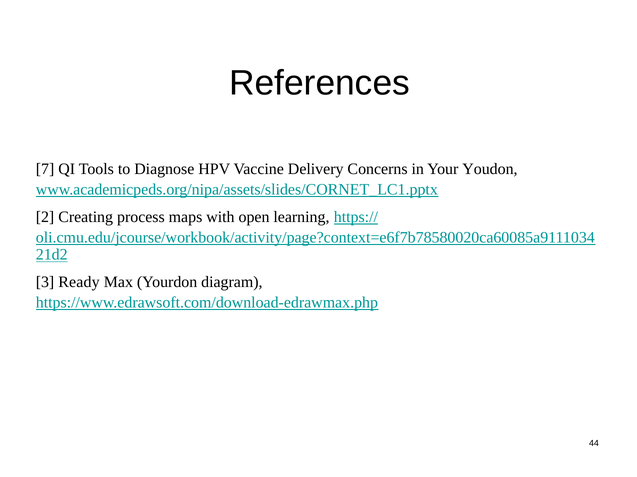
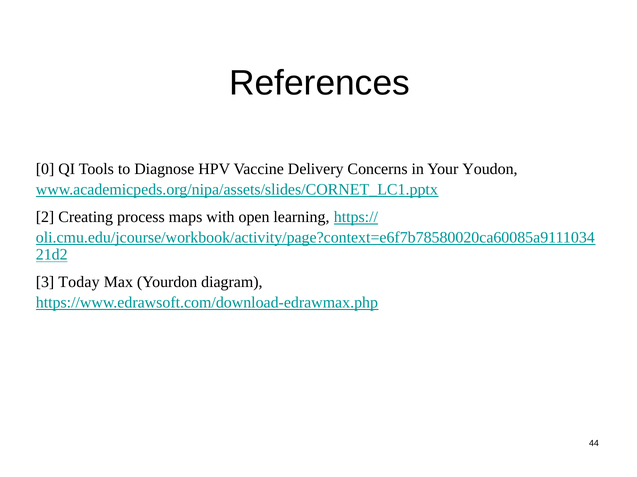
7: 7 -> 0
Ready: Ready -> Today
